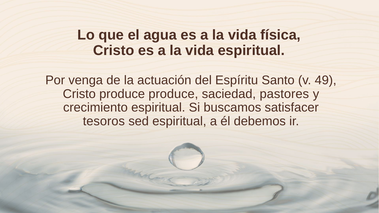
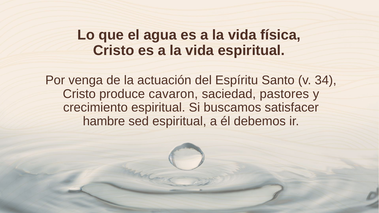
49: 49 -> 34
produce produce: produce -> cavaron
tesoros: tesoros -> hambre
